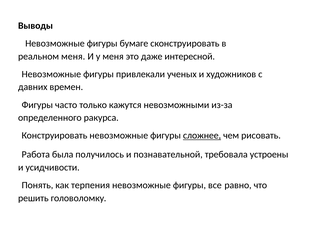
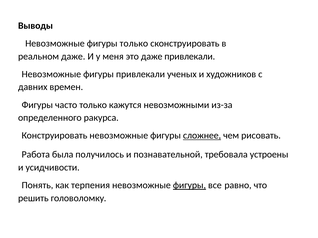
фигуры бумаге: бумаге -> только
реальном меня: меня -> даже
даже интересной: интересной -> привлекали
фигуры at (189, 186) underline: none -> present
